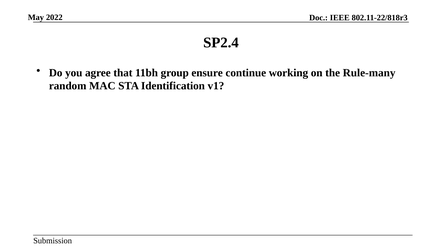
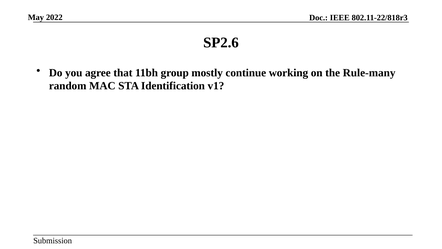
SP2.4: SP2.4 -> SP2.6
ensure: ensure -> mostly
